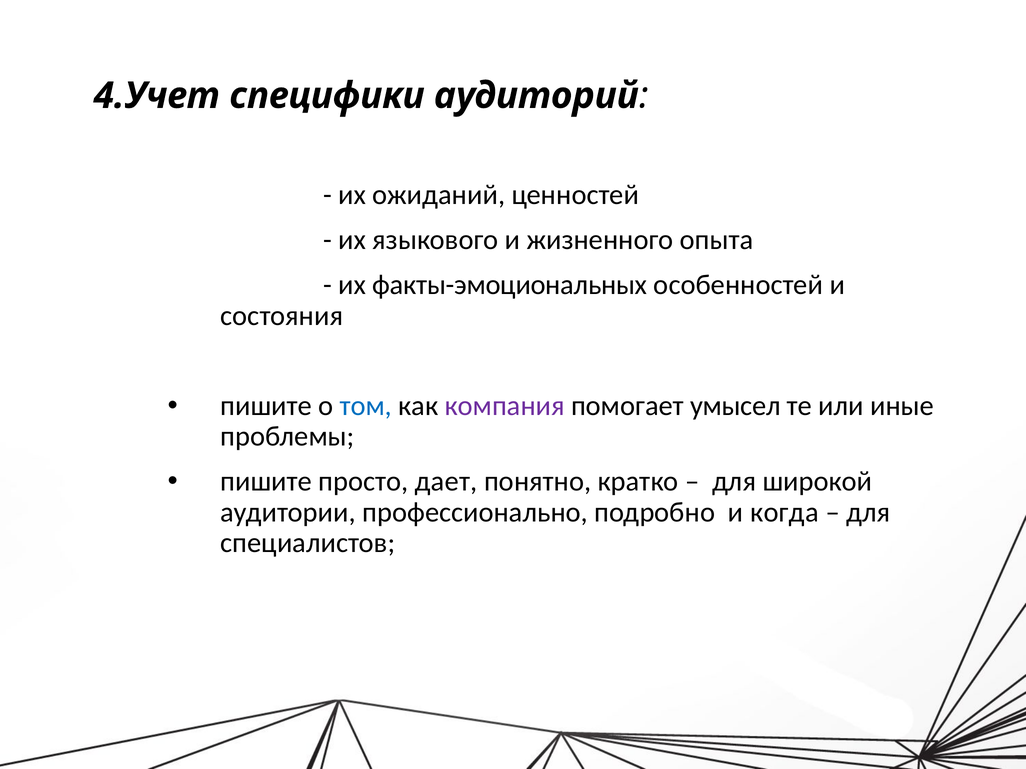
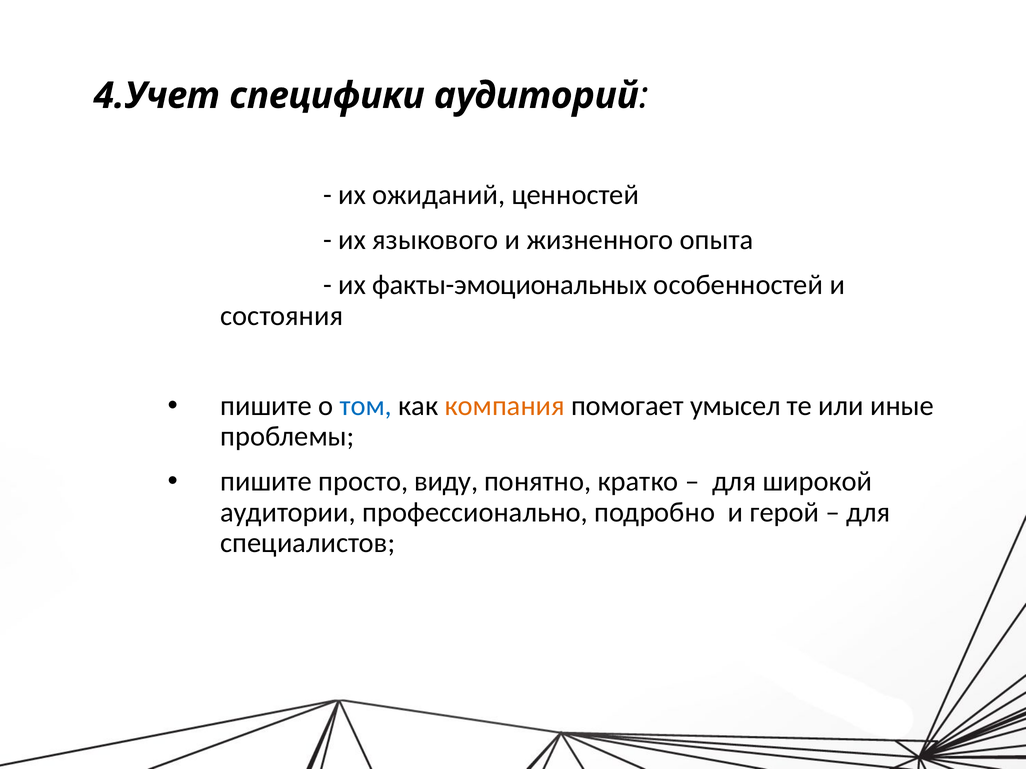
компания colour: purple -> orange
дает: дает -> виду
когда: когда -> герой
